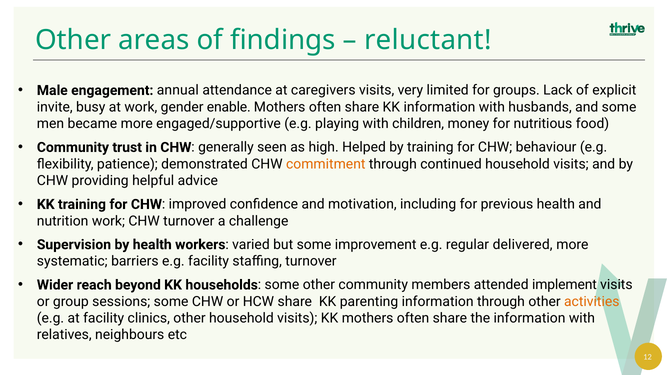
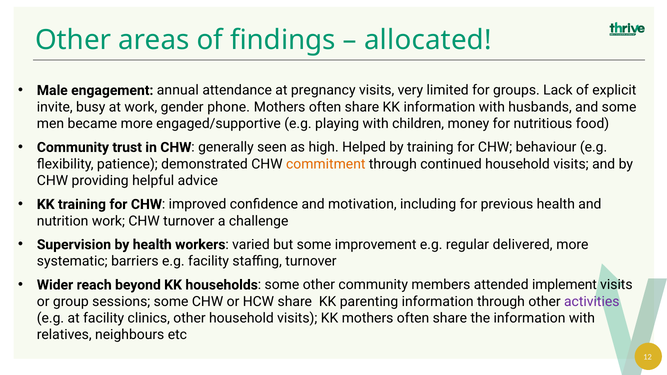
reluctant: reluctant -> allocated
caregivers: caregivers -> pregnancy
enable: enable -> phone
activities colour: orange -> purple
